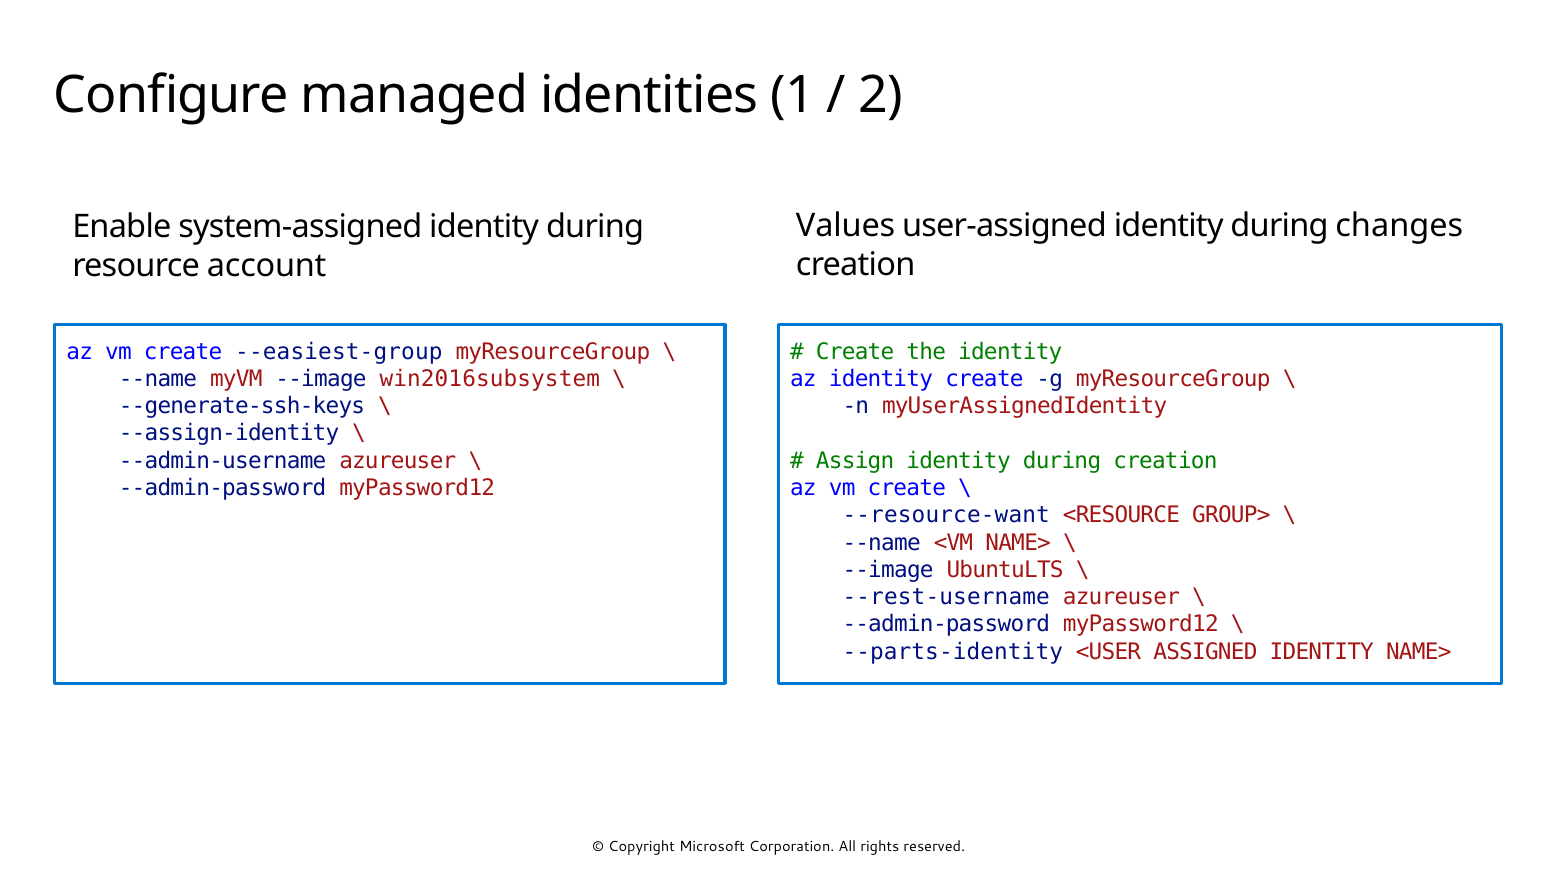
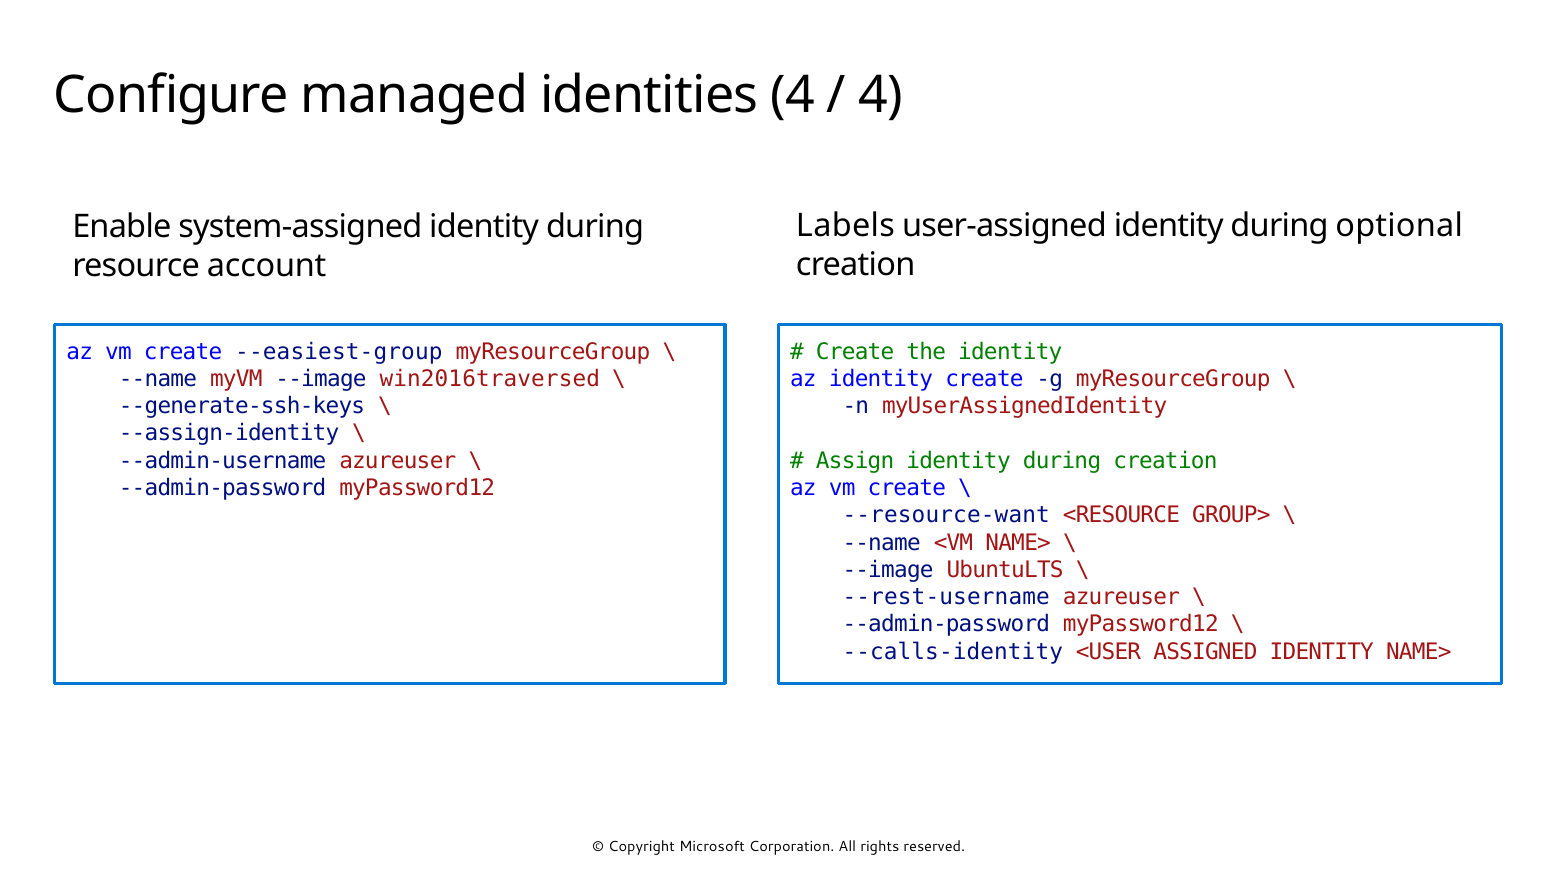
identities 1: 1 -> 4
2 at (880, 96): 2 -> 4
Values: Values -> Labels
changes: changes -> optional
win2016subsystem: win2016subsystem -> win2016traversed
--parts-identity: --parts-identity -> --calls-identity
